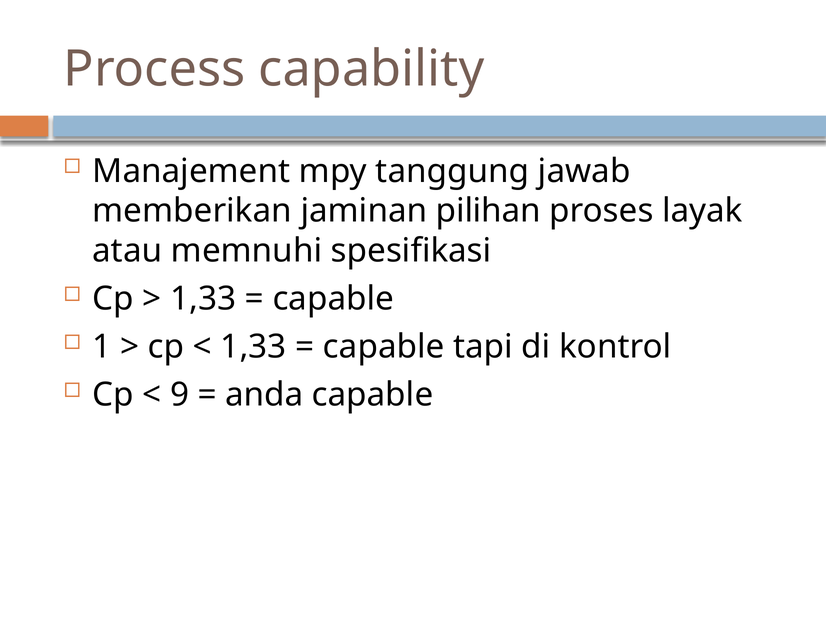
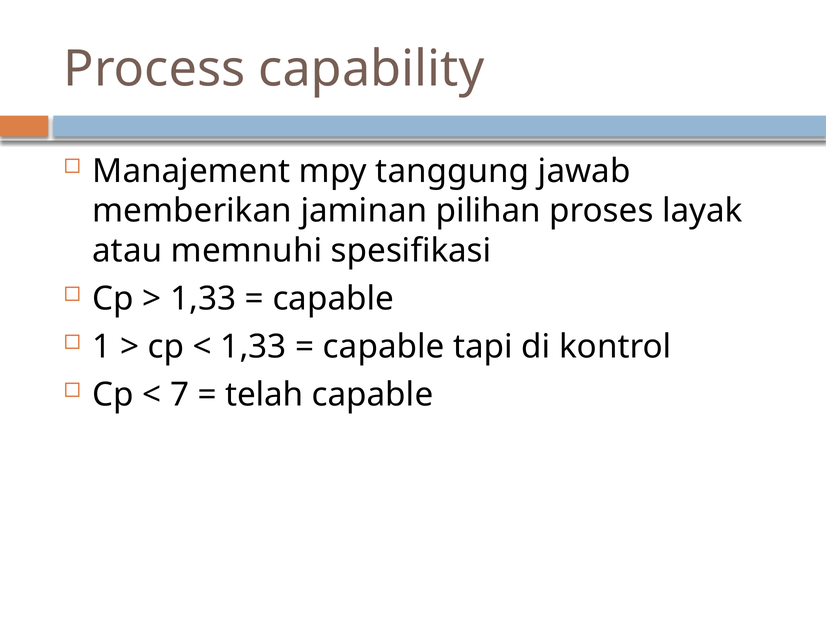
9: 9 -> 7
anda: anda -> telah
